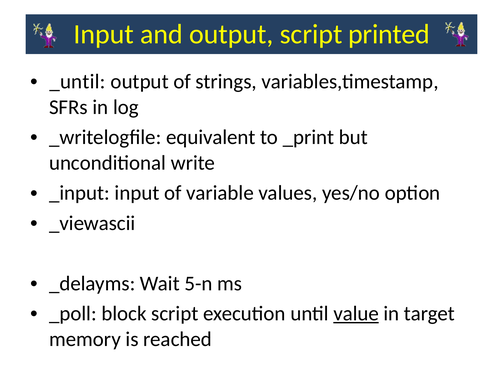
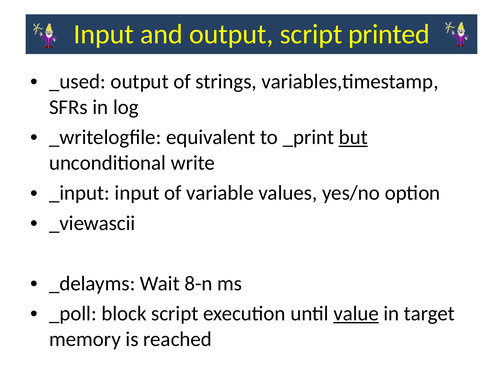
_until: _until -> _used
but underline: none -> present
5-n: 5-n -> 8-n
